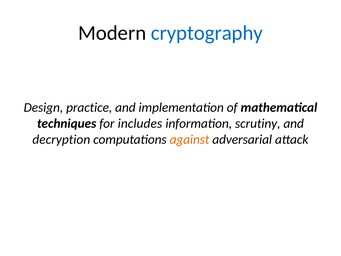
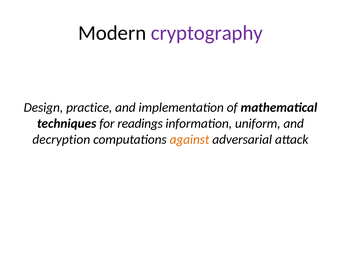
cryptography colour: blue -> purple
includes: includes -> readings
scrutiny: scrutiny -> uniform
